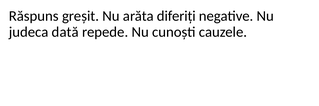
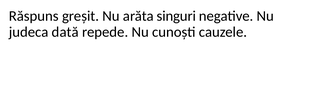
diferiți: diferiți -> singuri
